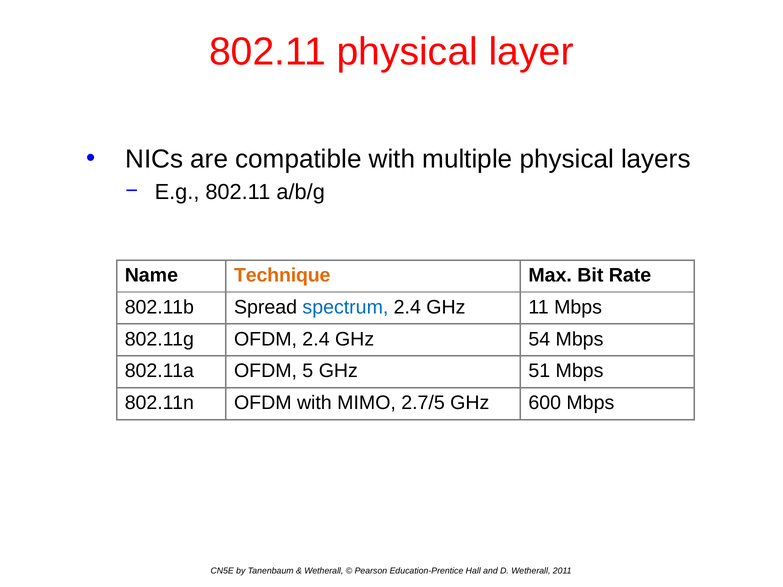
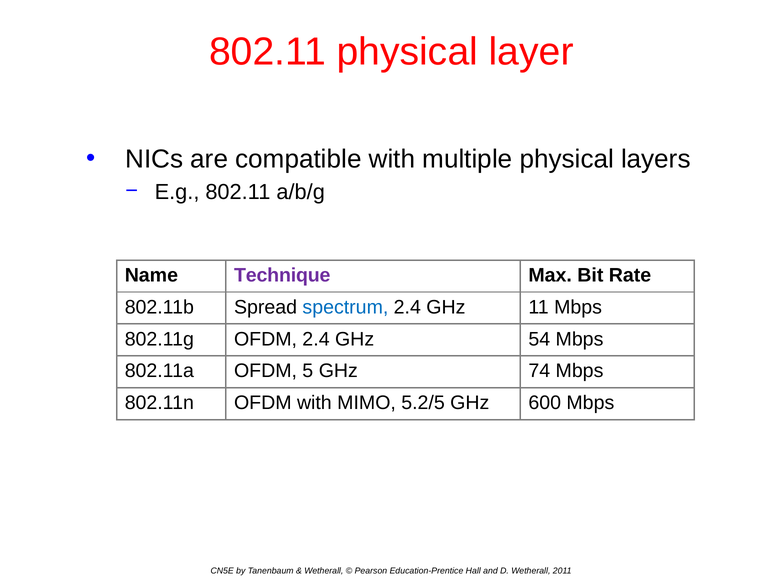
Technique colour: orange -> purple
51: 51 -> 74
2.7/5: 2.7/5 -> 5.2/5
